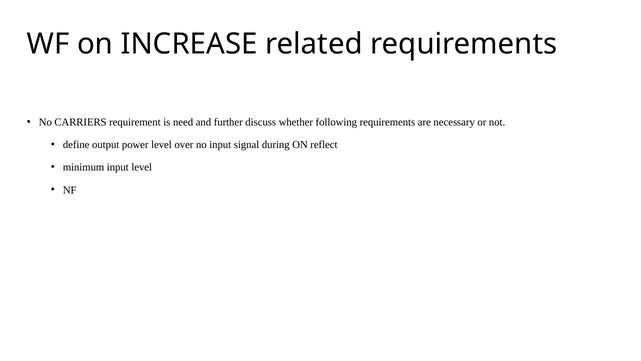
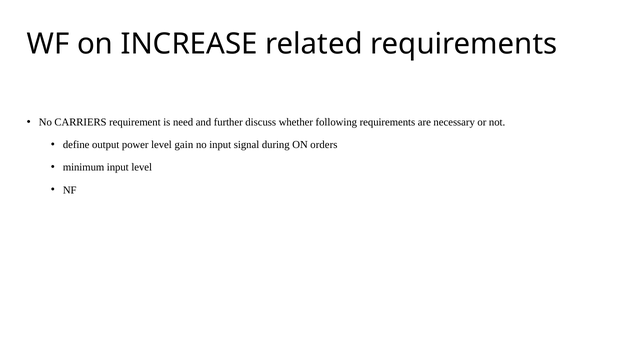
over: over -> gain
reflect: reflect -> orders
